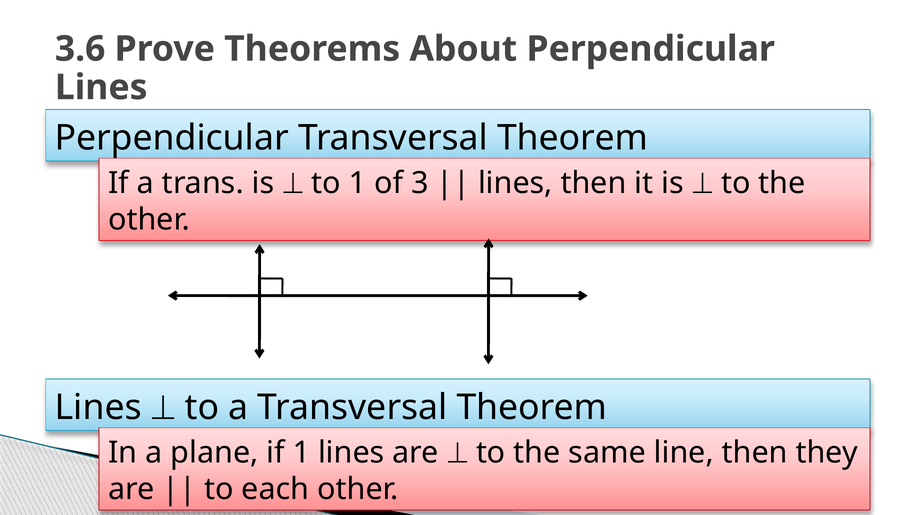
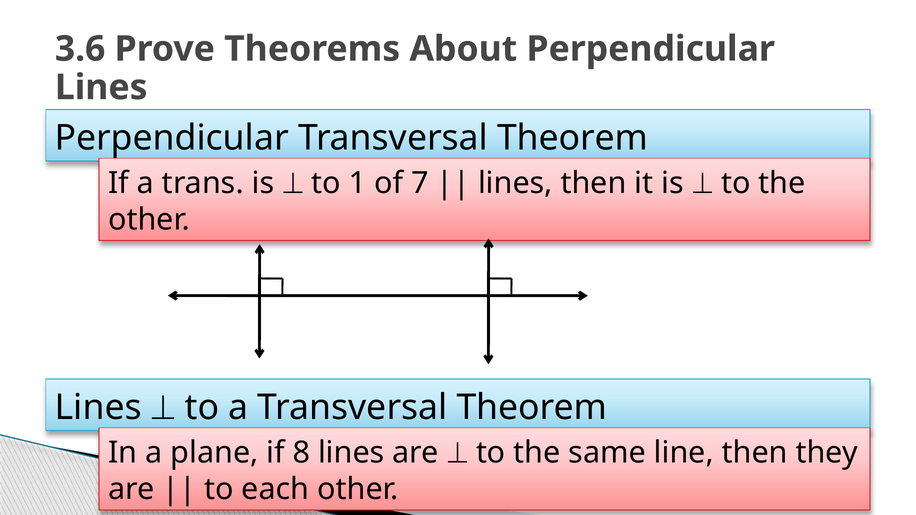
3: 3 -> 7
if 1: 1 -> 8
